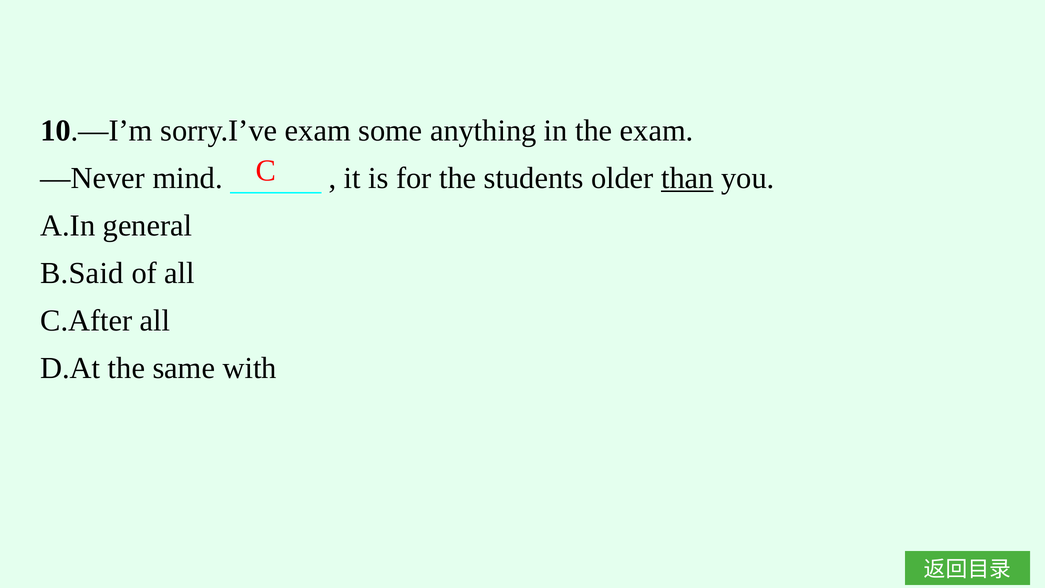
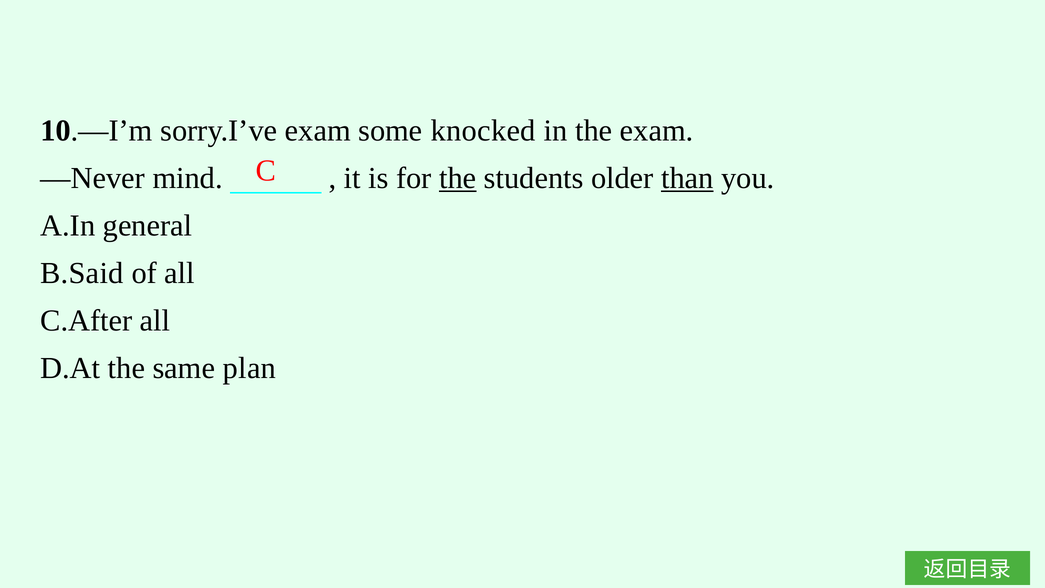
anything: anything -> knocked
the at (458, 178) underline: none -> present
with: with -> plan
